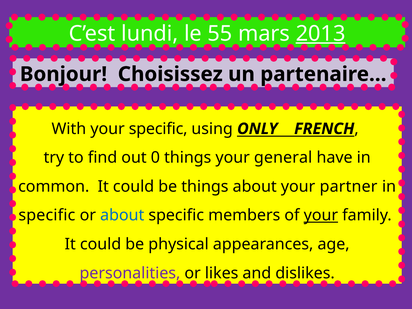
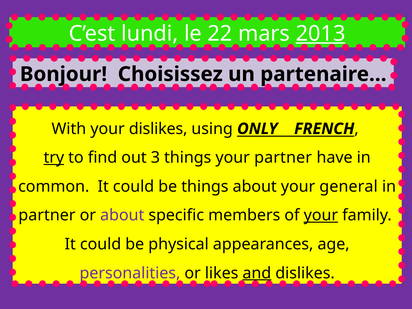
55: 55 -> 22
your specific: specific -> dislikes
try underline: none -> present
0: 0 -> 3
your general: general -> partner
partner: partner -> general
specific at (47, 215): specific -> partner
about at (122, 215) colour: blue -> purple
and underline: none -> present
